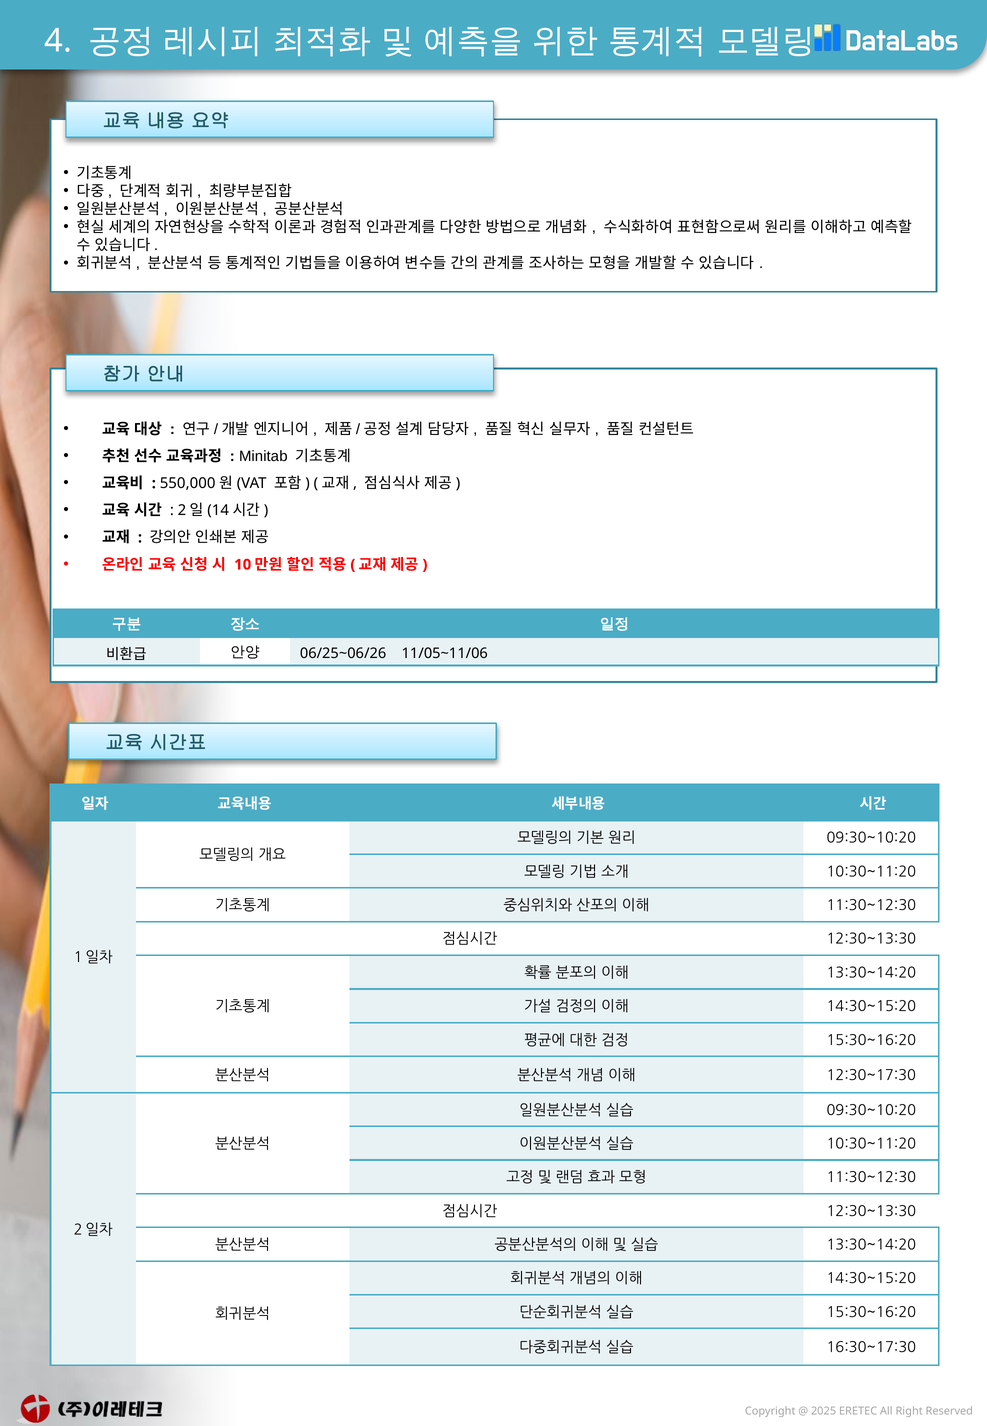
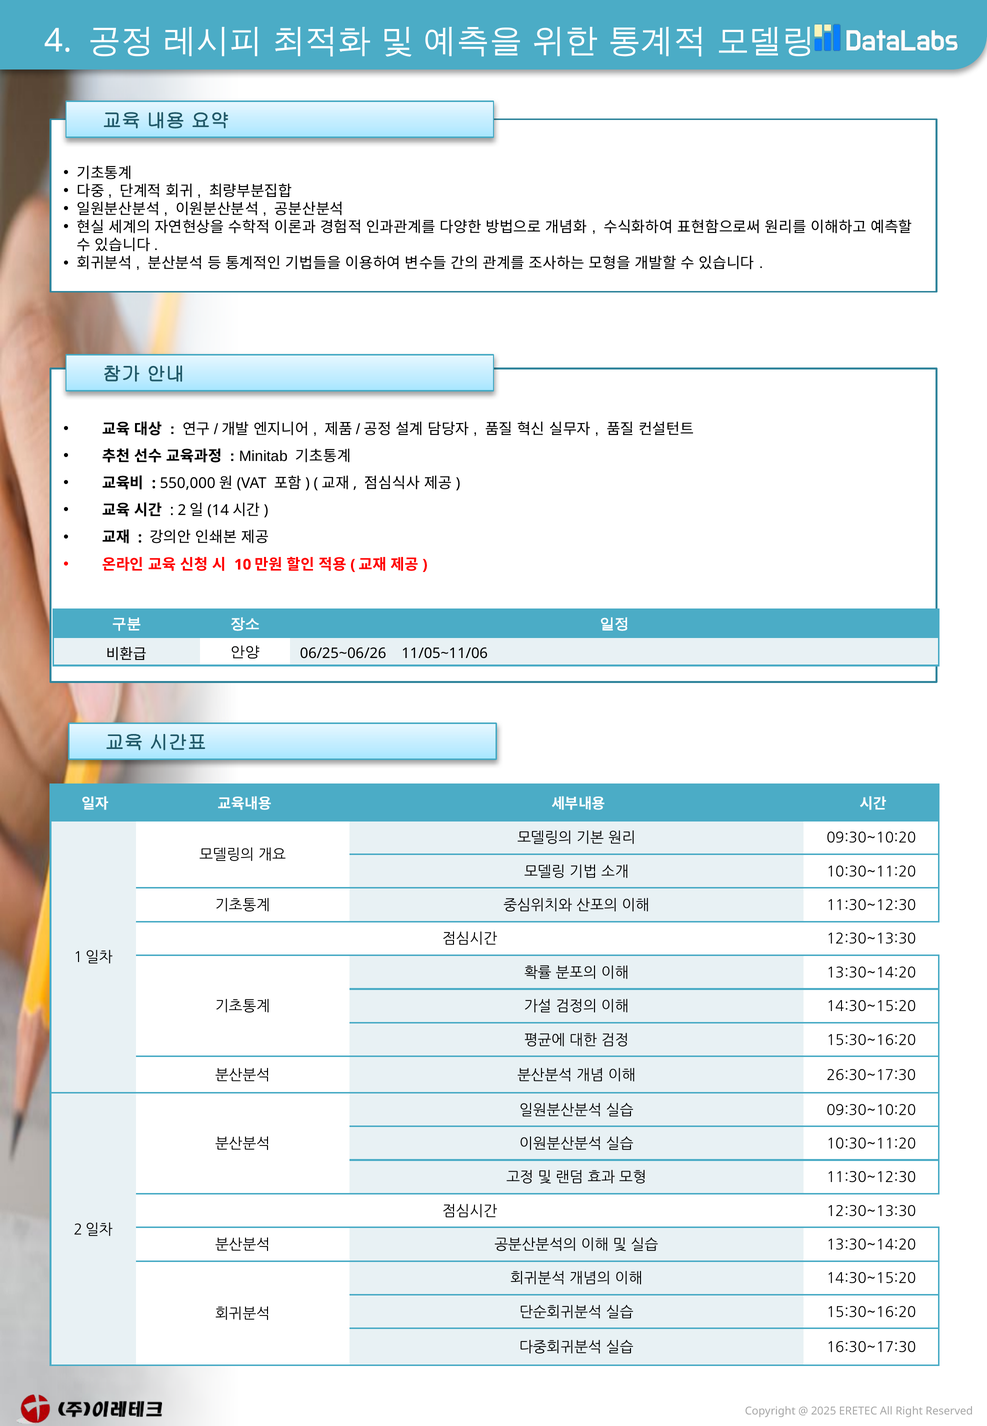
12:30~17:30: 12:30~17:30 -> 26:30~17:30
